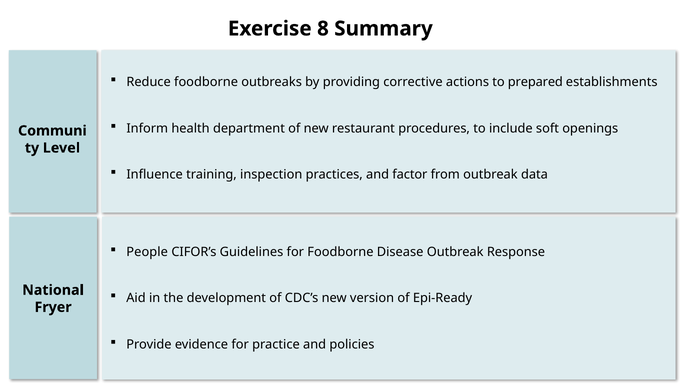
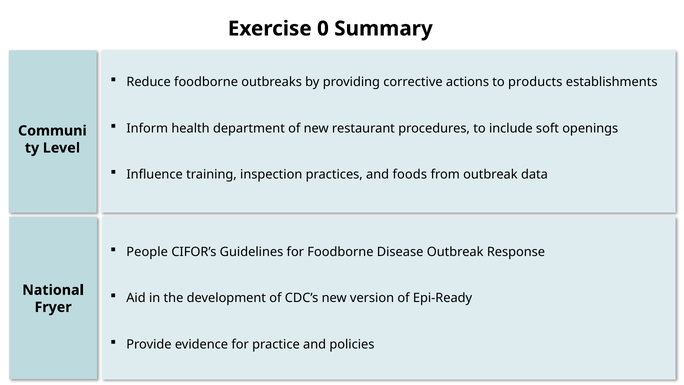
8: 8 -> 0
prepared: prepared -> products
factor: factor -> foods
